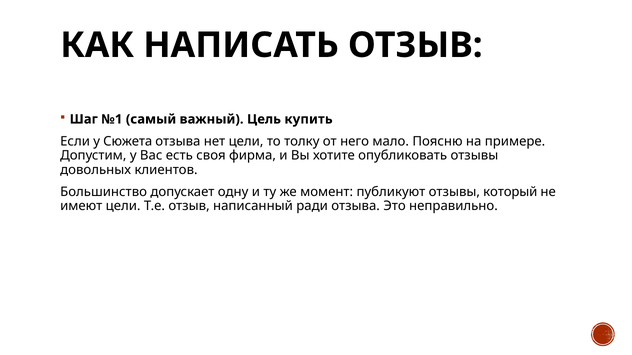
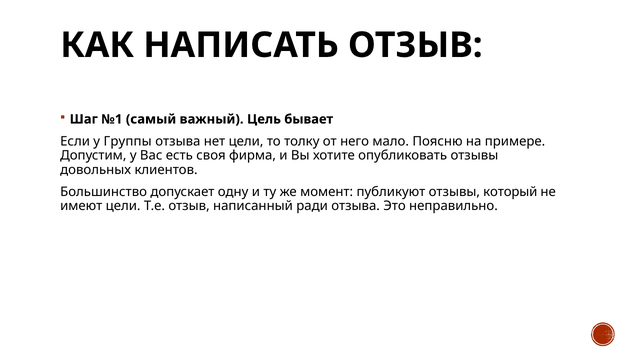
купить: купить -> бывает
Сюжета: Сюжета -> Группы
